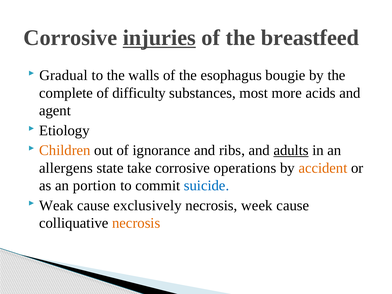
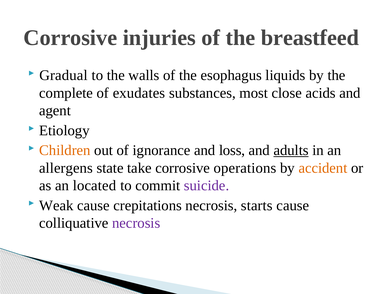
injuries underline: present -> none
bougie: bougie -> liquids
difficulty: difficulty -> exudates
more: more -> close
ribs: ribs -> loss
portion: portion -> located
suicide colour: blue -> purple
exclusively: exclusively -> crepitations
week: week -> starts
necrosis at (136, 223) colour: orange -> purple
